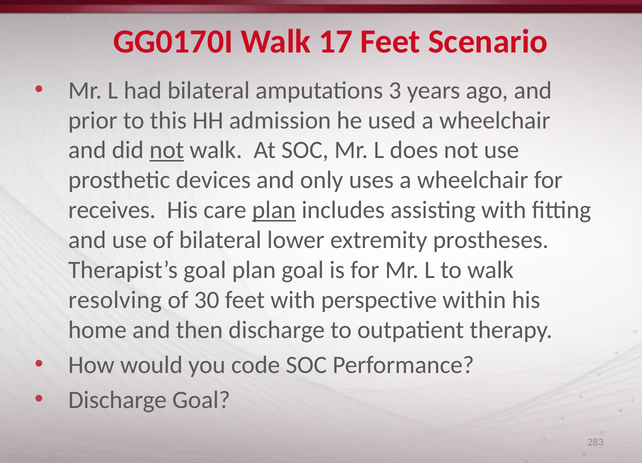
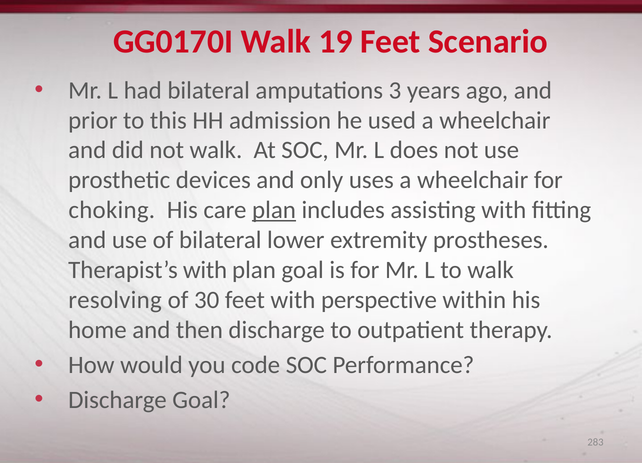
17: 17 -> 19
not at (167, 150) underline: present -> none
receives: receives -> choking
Therapist’s goal: goal -> with
